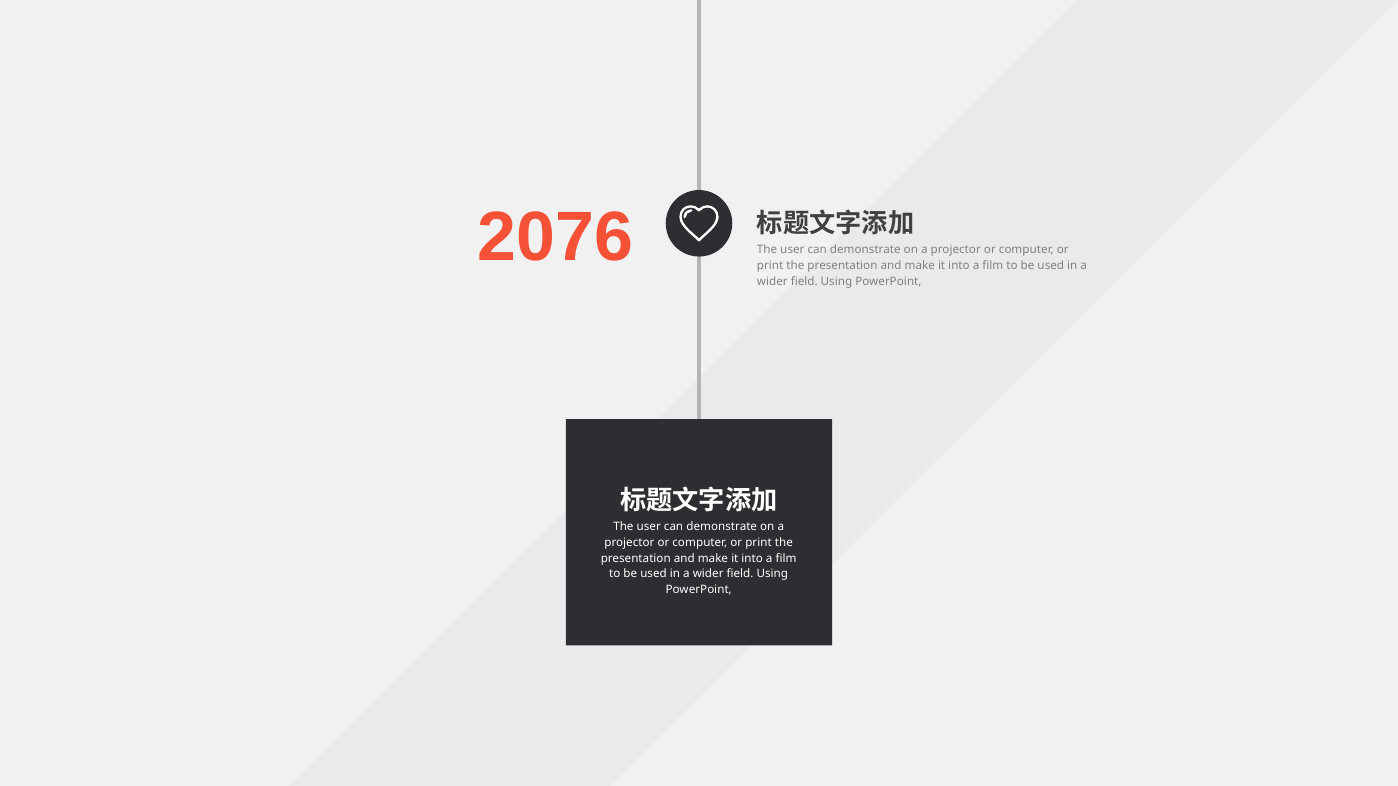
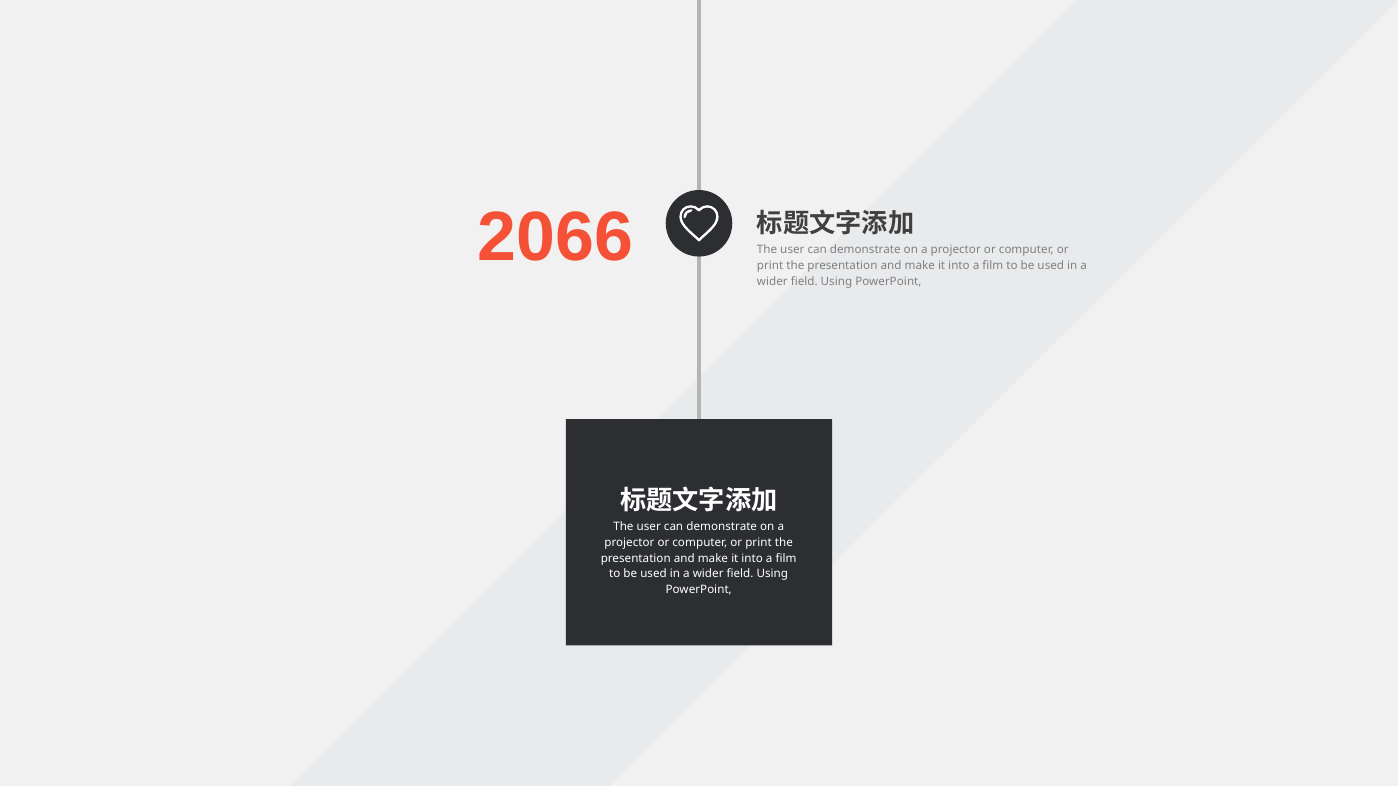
2076: 2076 -> 2066
